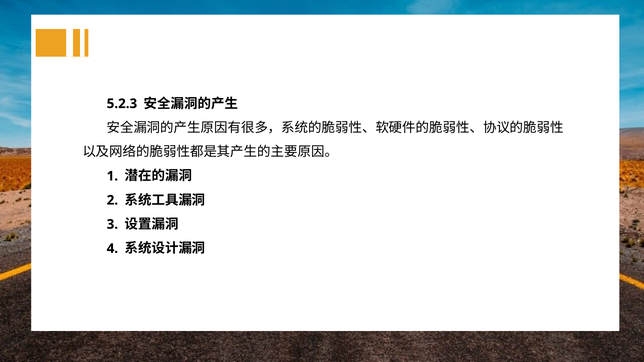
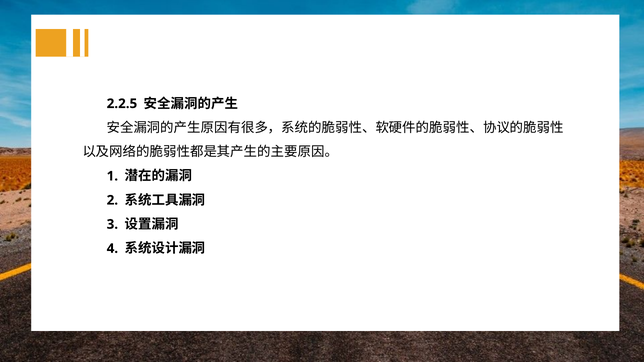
5.2.3: 5.2.3 -> 2.2.5
